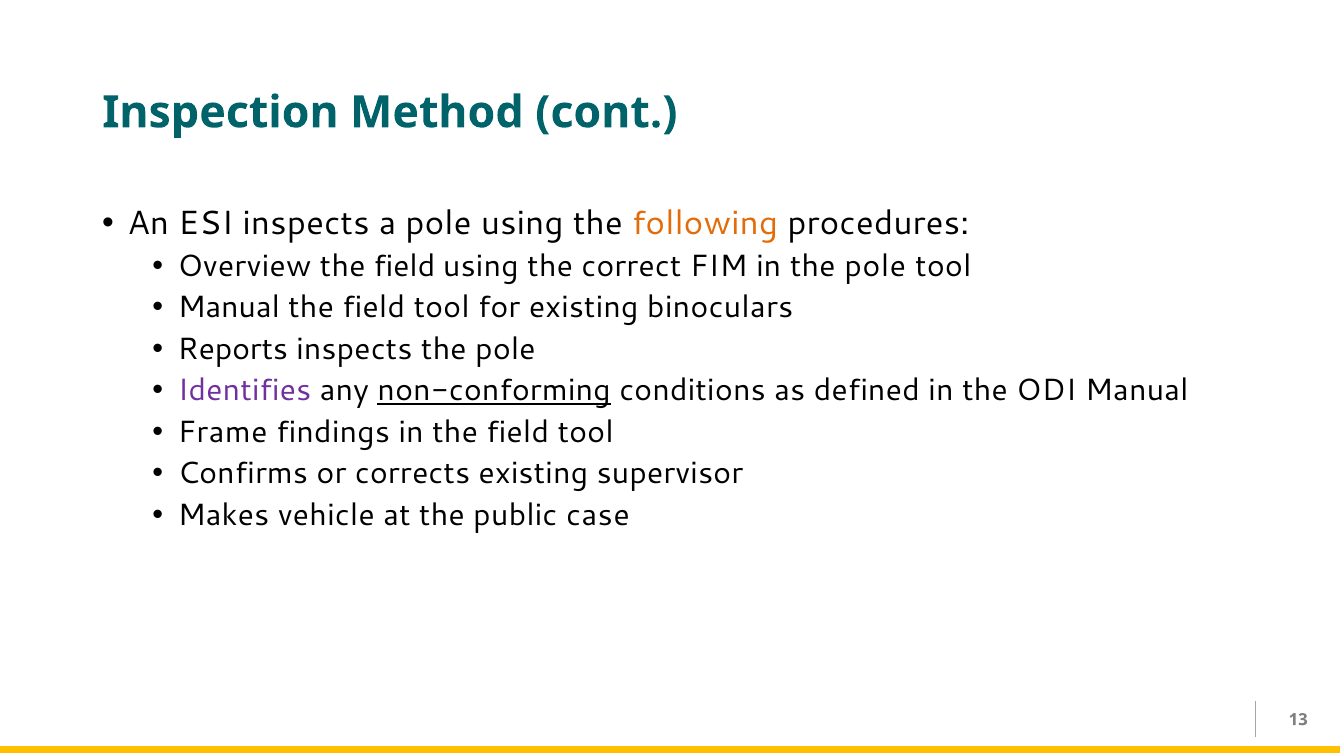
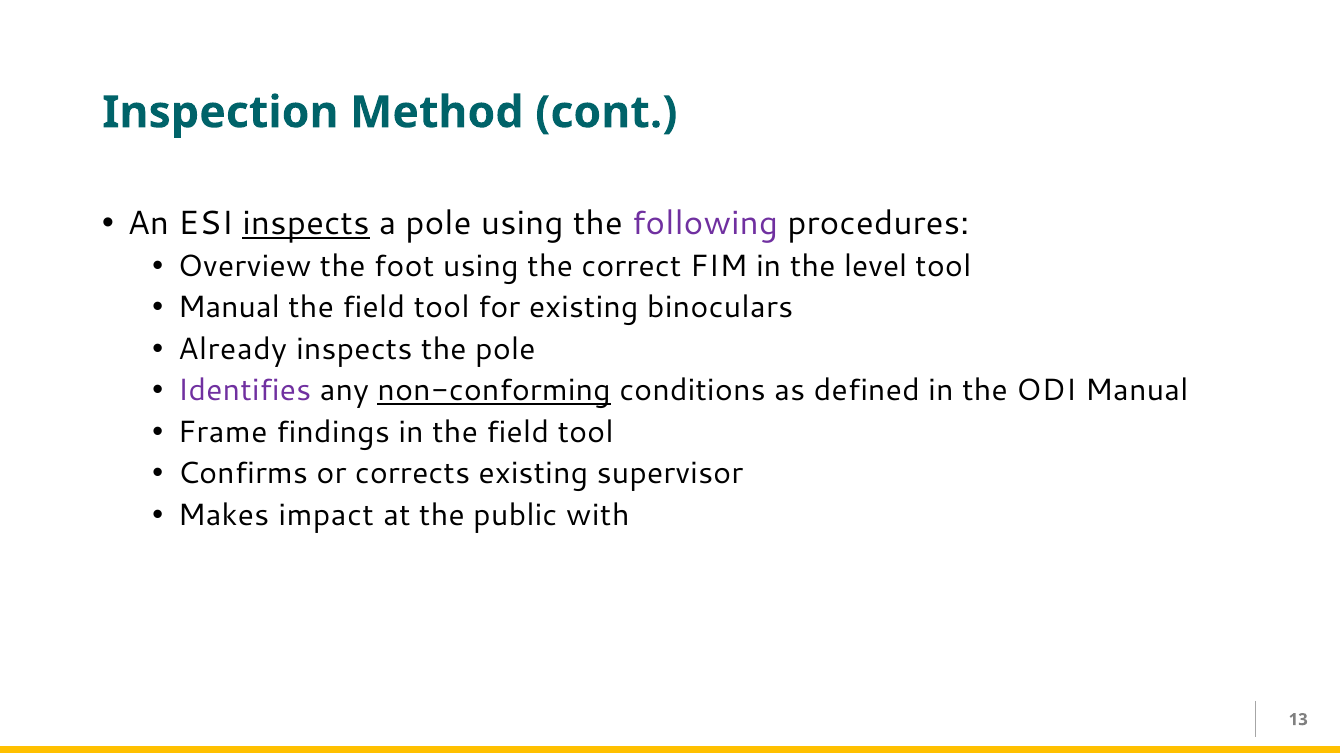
inspects at (306, 224) underline: none -> present
following colour: orange -> purple
field at (404, 267): field -> foot
in the pole: pole -> level
Reports: Reports -> Already
vehicle: vehicle -> impact
case: case -> with
